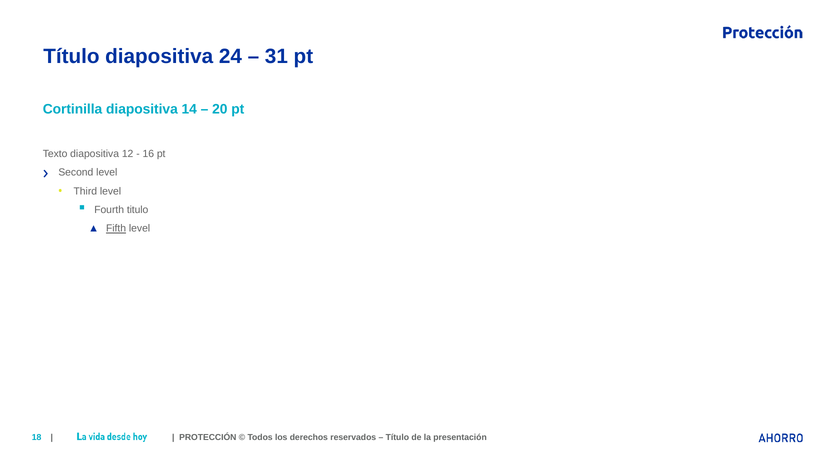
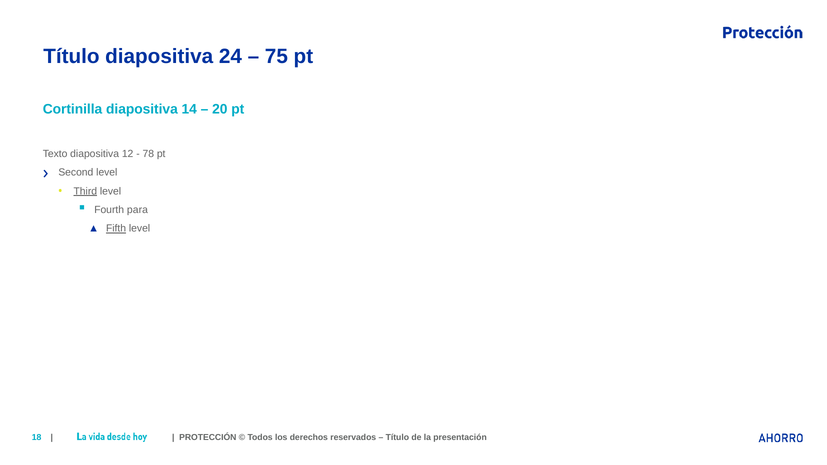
31: 31 -> 75
16: 16 -> 78
Third underline: none -> present
titulo: titulo -> para
